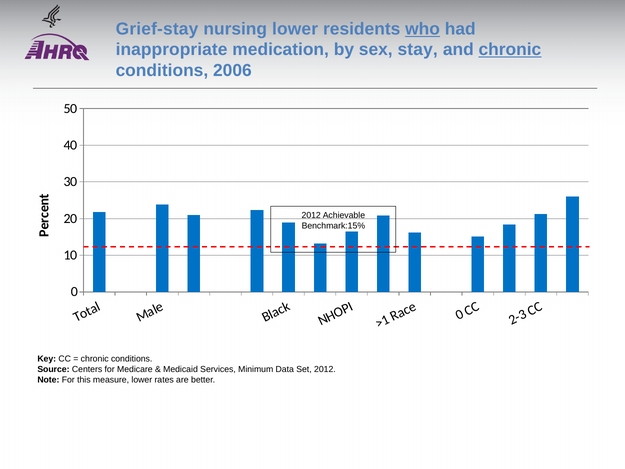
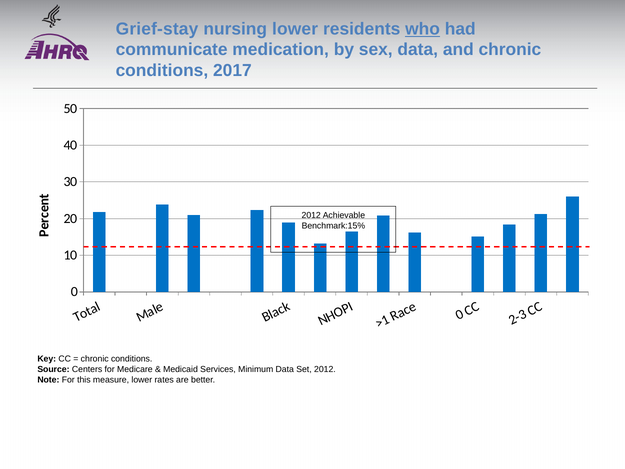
inappropriate: inappropriate -> communicate
sex stay: stay -> data
chronic at (510, 50) underline: present -> none
2006: 2006 -> 2017
